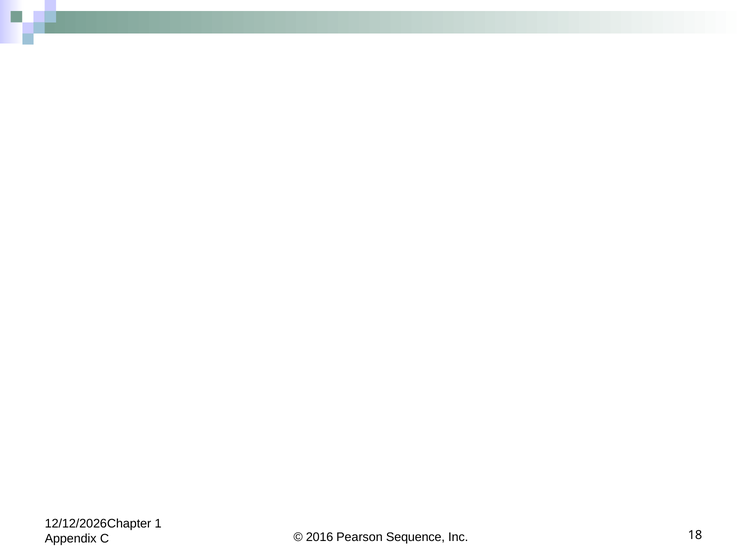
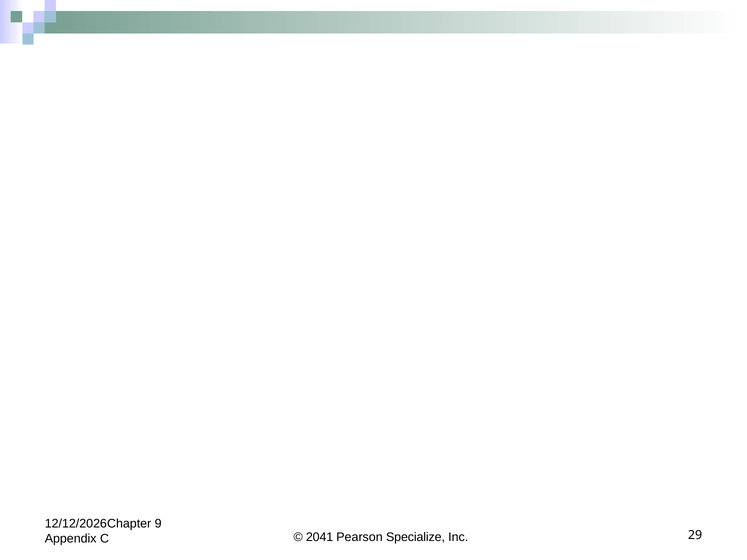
1: 1 -> 9
2016: 2016 -> 2041
Sequence: Sequence -> Specialize
18: 18 -> 29
